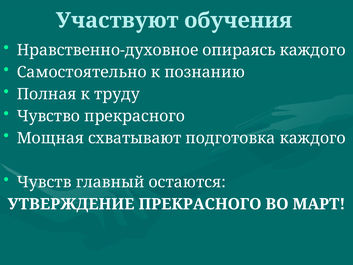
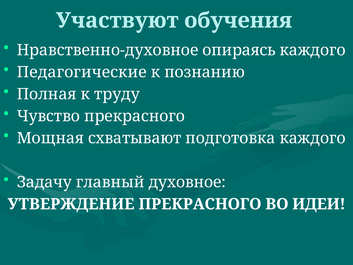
Самостоятельно: Самостоятельно -> Педагогические
Чувств: Чувств -> Задачу
остаются: остаются -> духовное
МАРТ: МАРТ -> ИДЕИ
